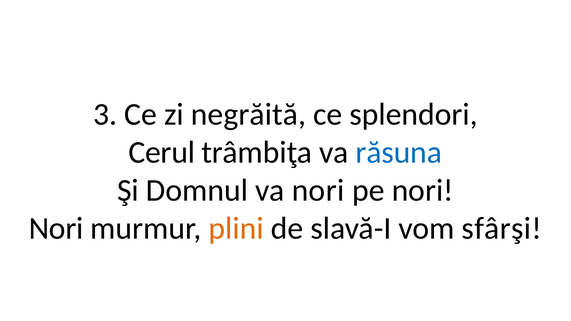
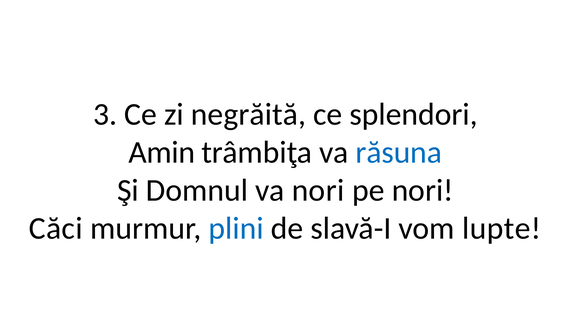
Cerul: Cerul -> Amin
Nori at (56, 228): Nori -> Căci
plini colour: orange -> blue
sfârşi: sfârşi -> lupte
